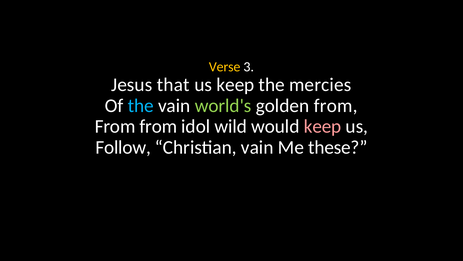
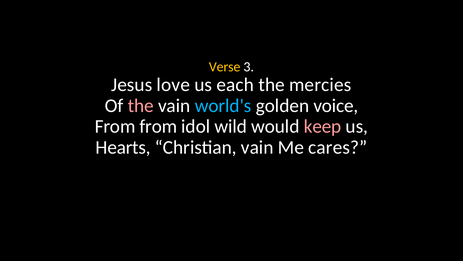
that: that -> love
us keep: keep -> each
the at (141, 105) colour: light blue -> pink
world's colour: light green -> light blue
golden from: from -> voice
Follow: Follow -> Hearts
these: these -> cares
